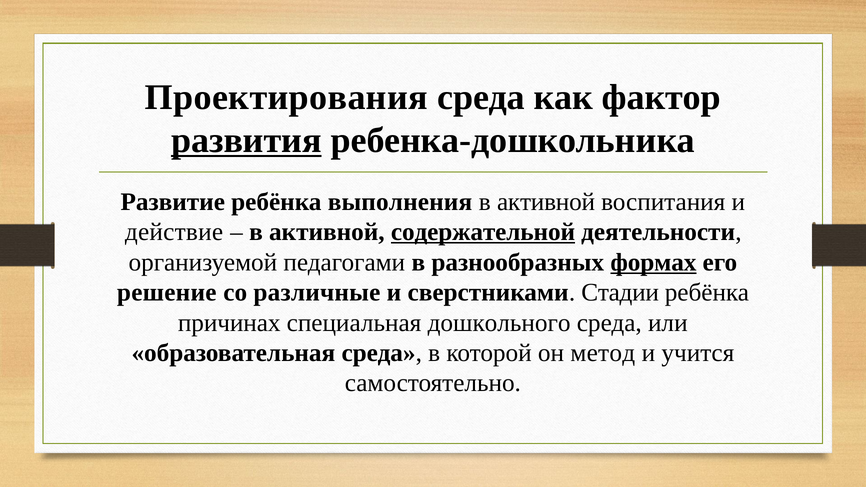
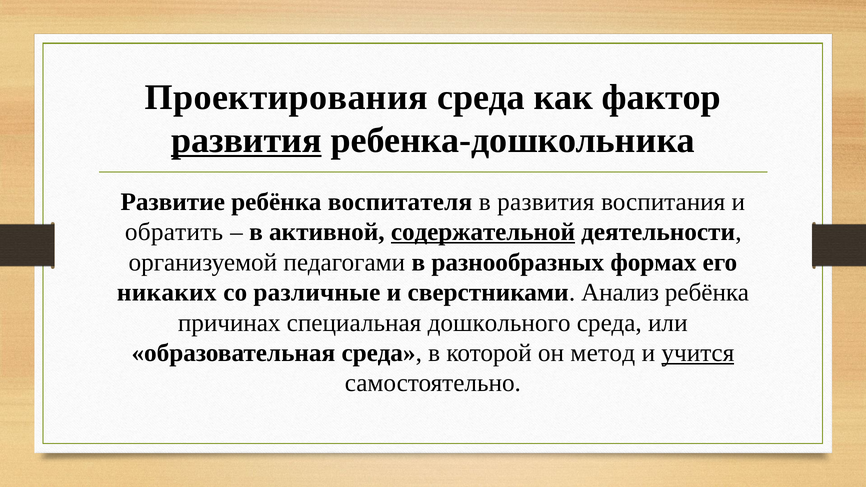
выполнения: выполнения -> воспитателя
активной at (546, 202): активной -> развития
действие: действие -> обратить
формах underline: present -> none
решение: решение -> никаких
Стадии: Стадии -> Анализ
учится underline: none -> present
